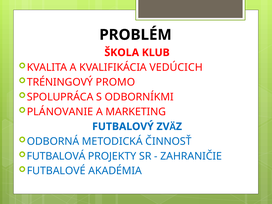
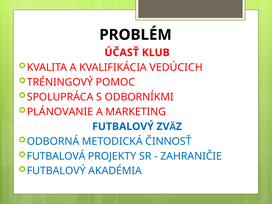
ŠKOLA: ŠKOLA -> ÚČASŤ
PROMO: PROMO -> POMOC
FUTBALOVÉ at (56, 171): FUTBALOVÉ -> FUTBALOVÝ
